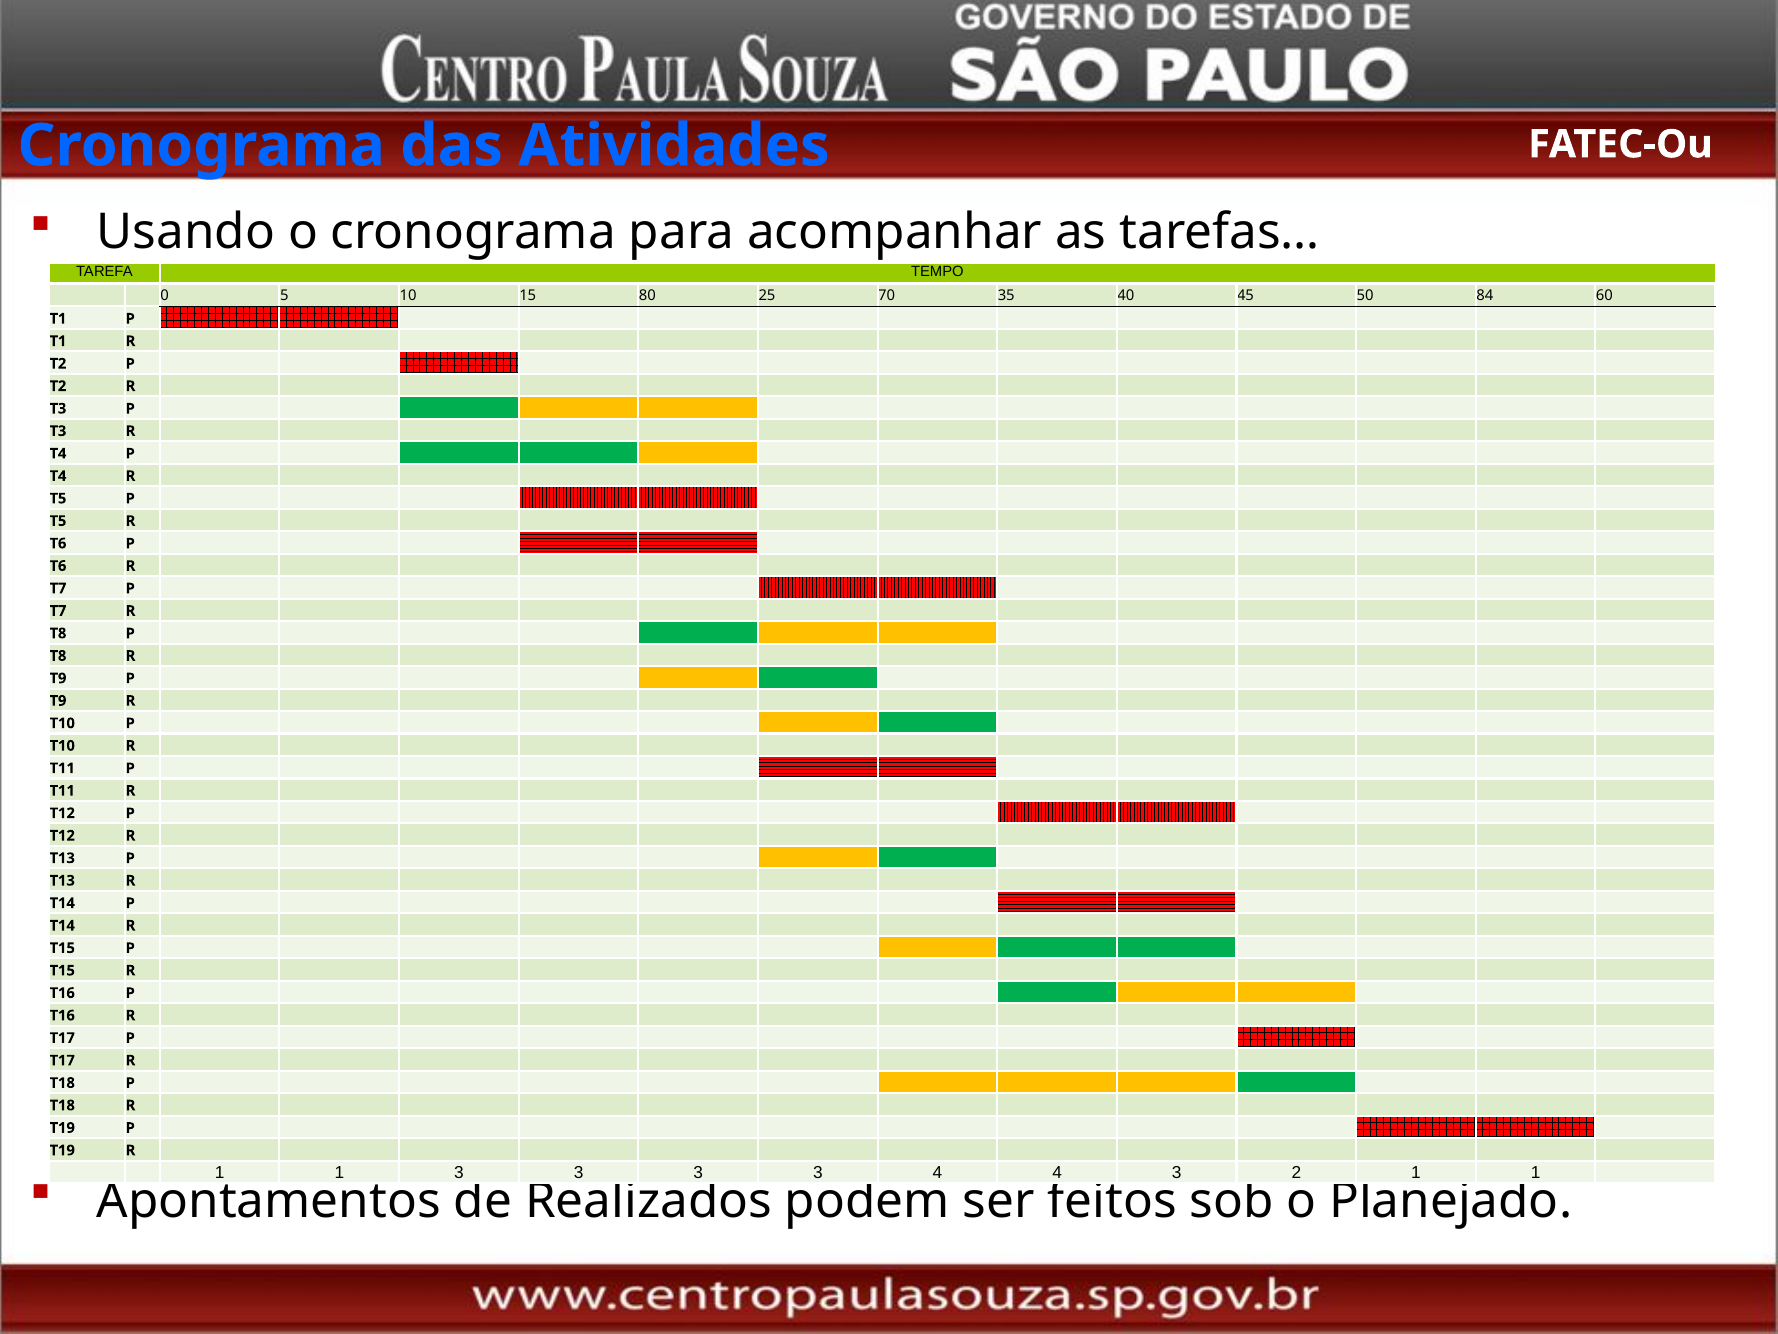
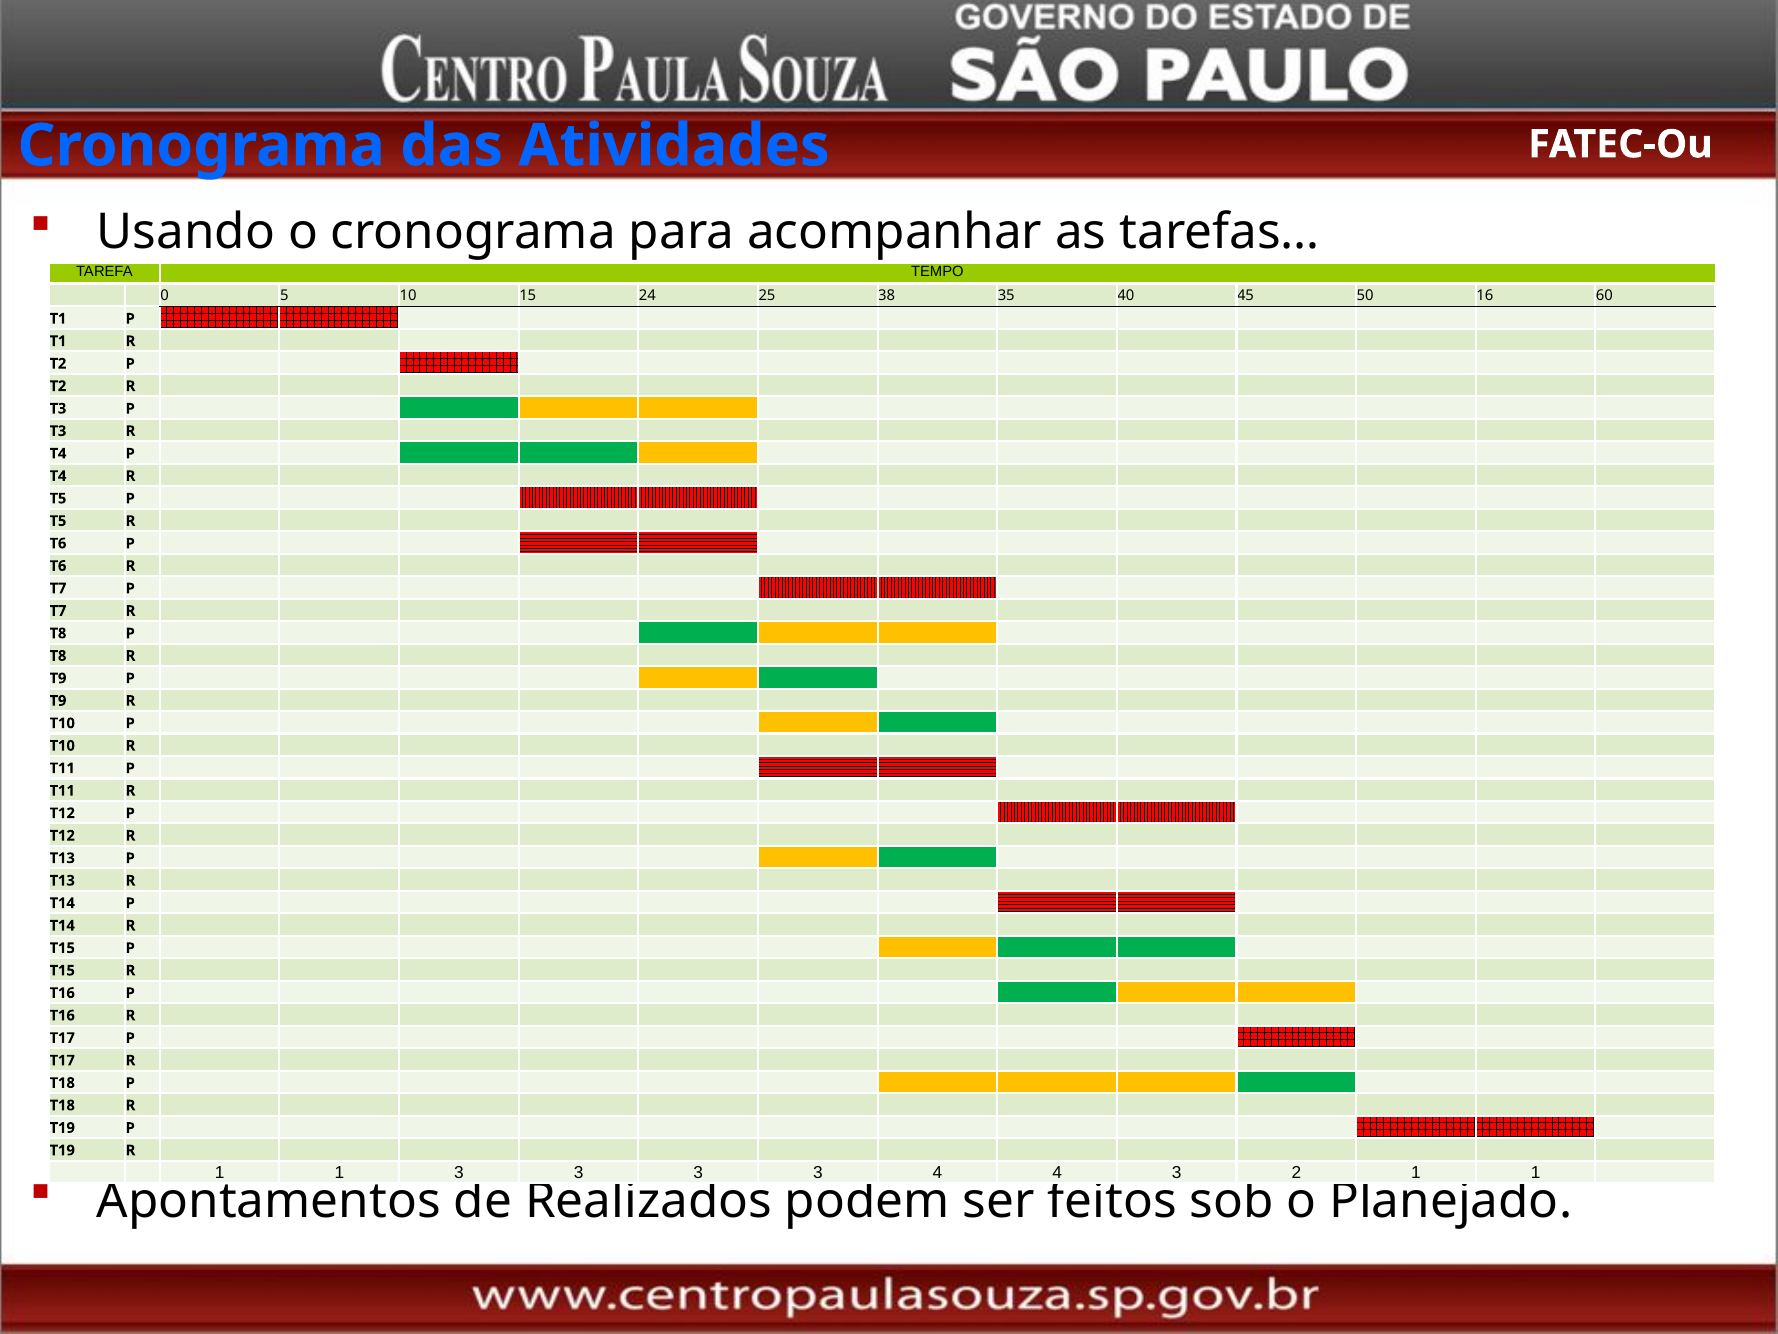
80: 80 -> 24
70: 70 -> 38
84: 84 -> 16
